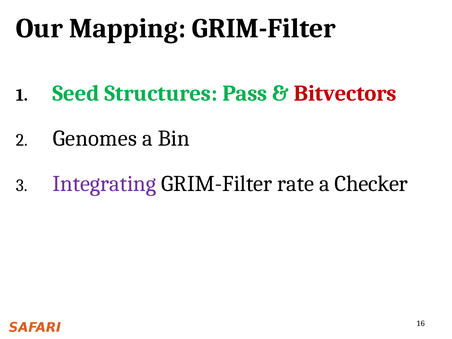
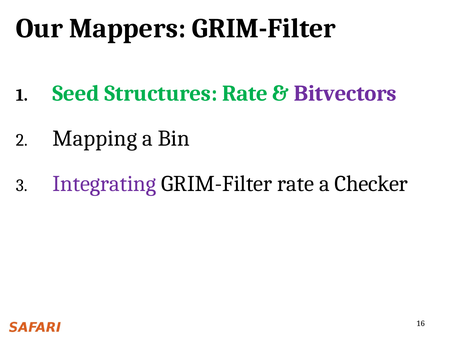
Mapping: Mapping -> Mappers
Structures Pass: Pass -> Rate
Bitvectors colour: red -> purple
Genomes: Genomes -> Mapping
